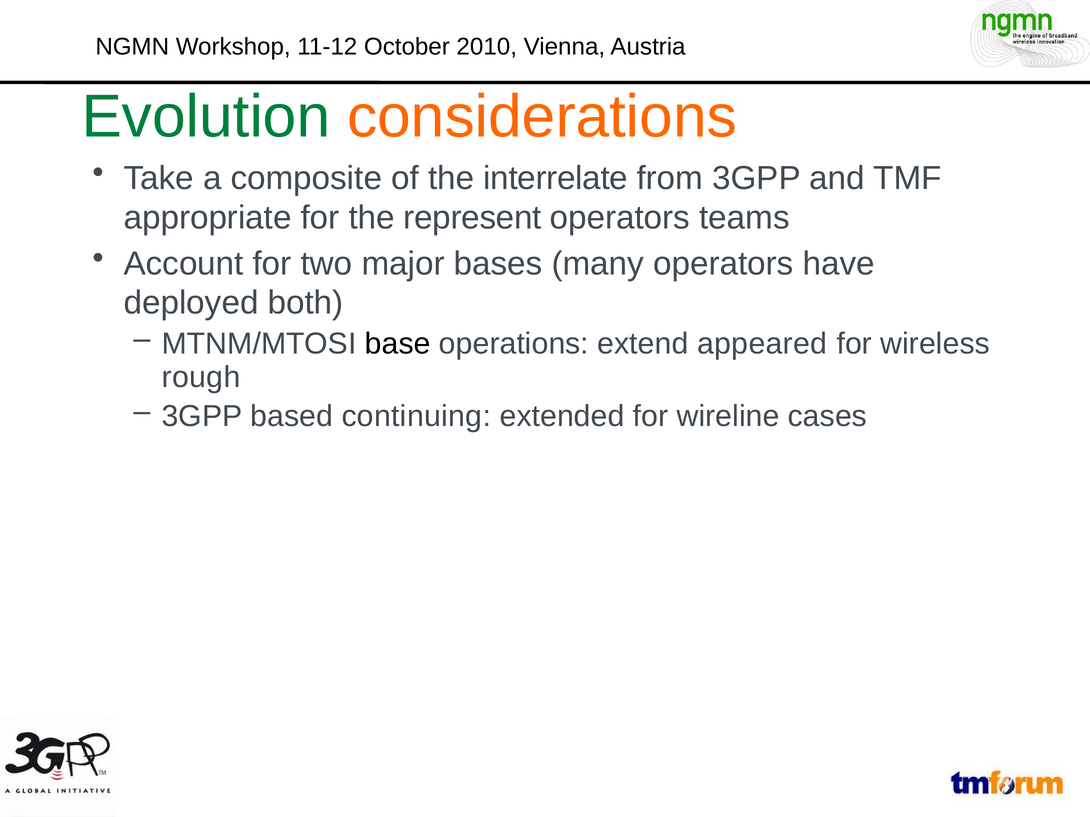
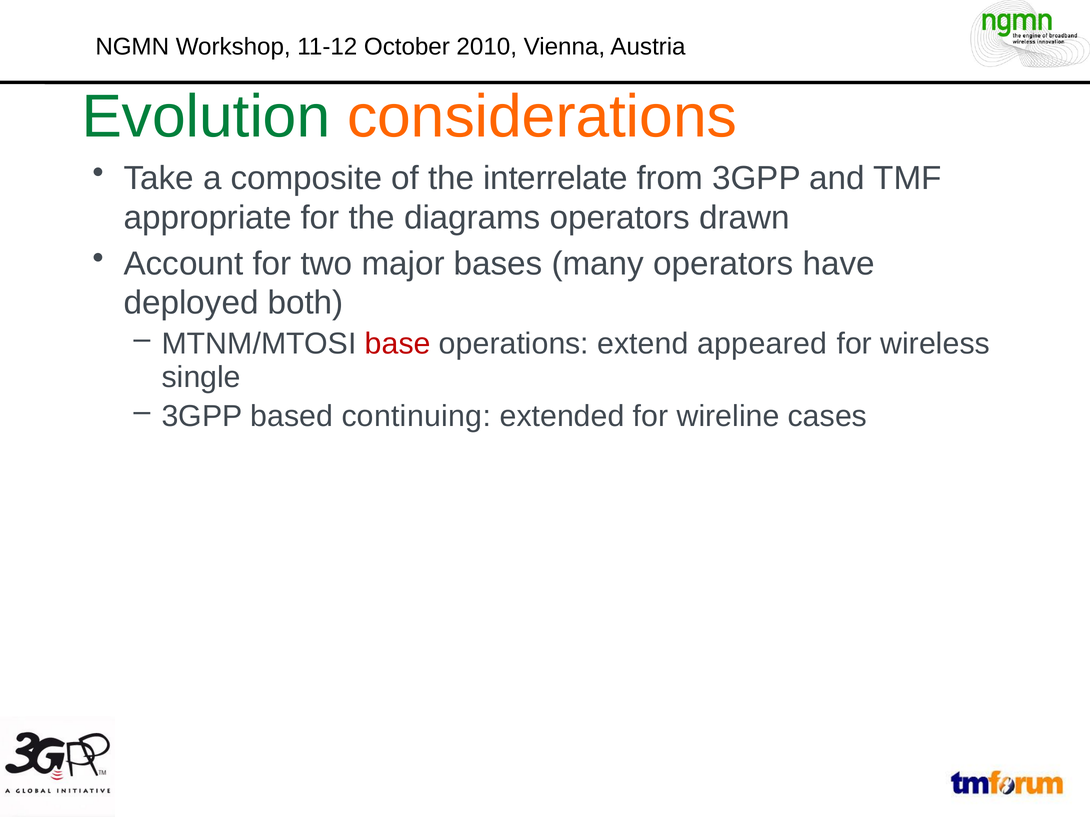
represent: represent -> diagrams
teams: teams -> drawn
base colour: black -> red
rough: rough -> single
